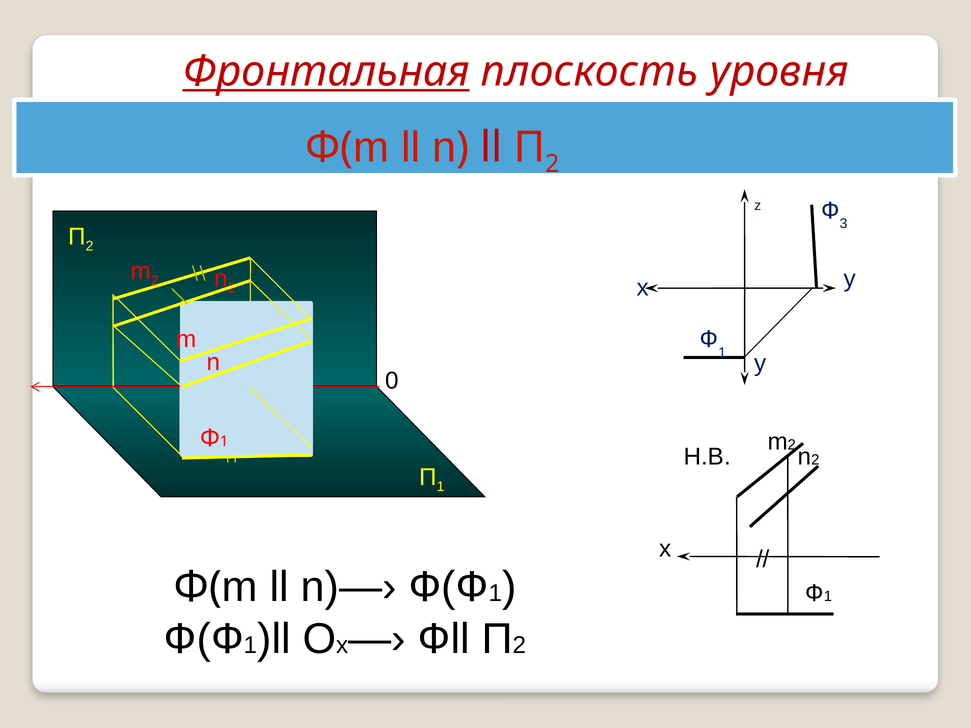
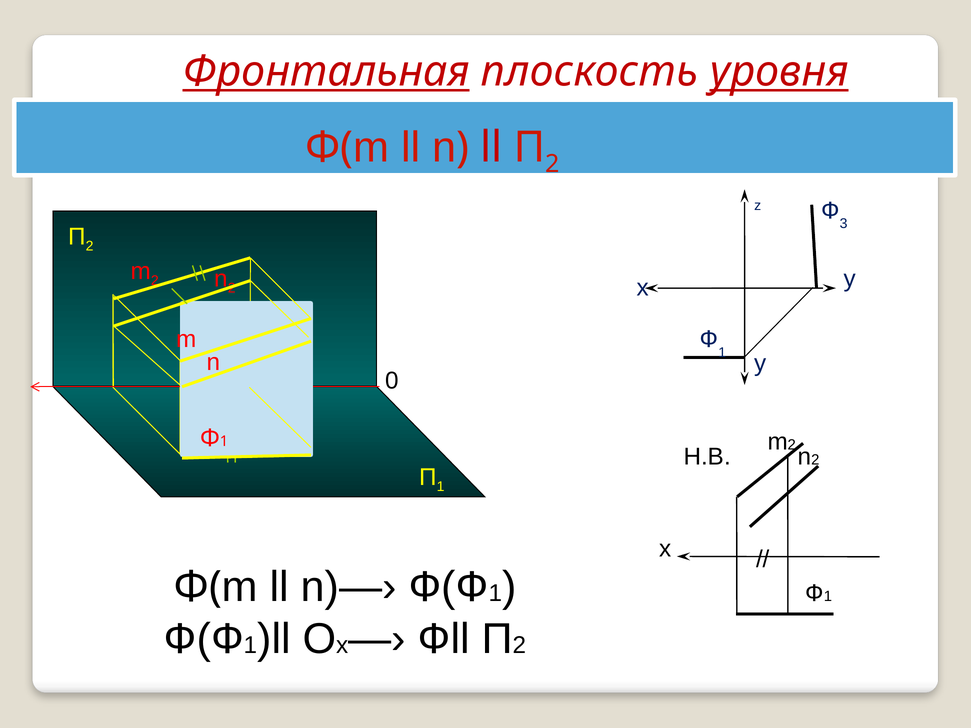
уровня underline: none -> present
